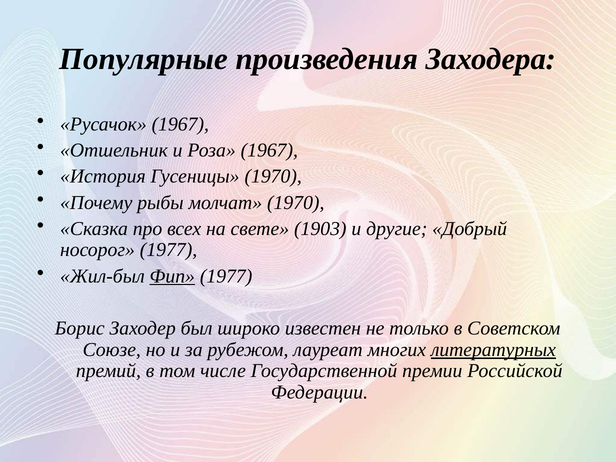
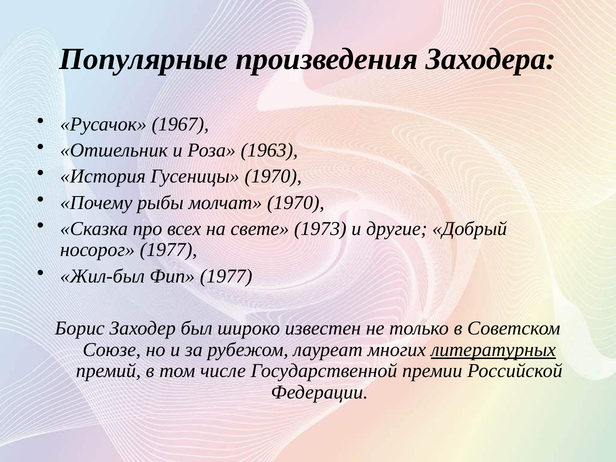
Роза 1967: 1967 -> 1963
1903: 1903 -> 1973
Фип underline: present -> none
